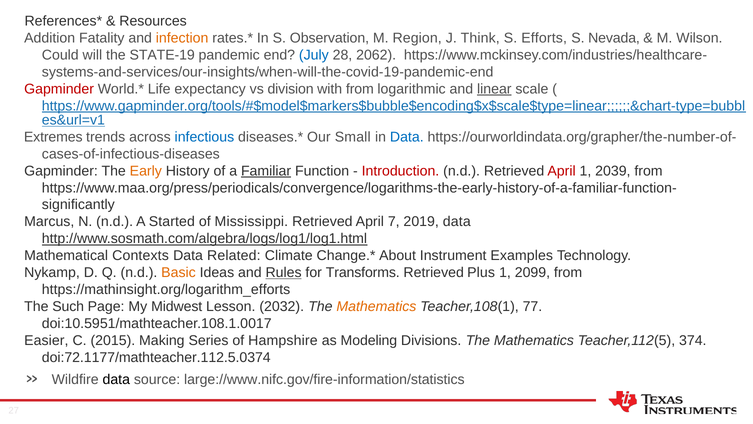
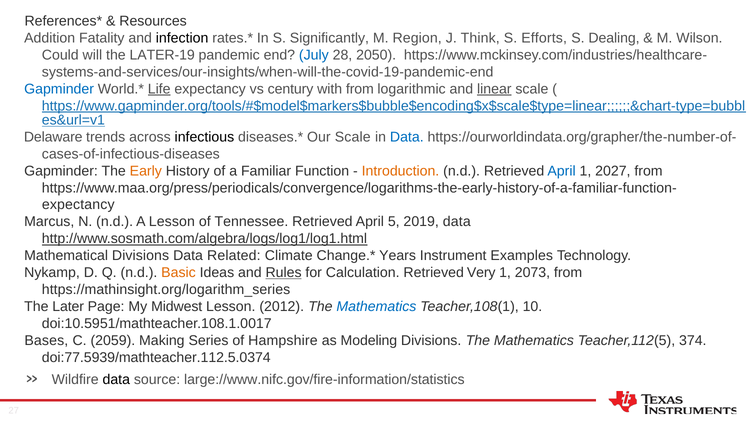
infection colour: orange -> black
Observation: Observation -> Significantly
Nevada: Nevada -> Dealing
STATE-19: STATE-19 -> LATER-19
2062: 2062 -> 2050
Gapminder at (59, 89) colour: red -> blue
Life underline: none -> present
division: division -> century
Extremes: Extremes -> Delaware
infectious colour: blue -> black
Our Small: Small -> Scale
Familiar underline: present -> none
Introduction colour: red -> orange
April at (562, 171) colour: red -> blue
2039: 2039 -> 2027
significantly at (78, 205): significantly -> expectancy
A Started: Started -> Lesson
Mississippi: Mississippi -> Tennessee
7: 7 -> 5
Mathematical Contexts: Contexts -> Divisions
About: About -> Years
Transforms: Transforms -> Calculation
Plus: Plus -> Very
2099: 2099 -> 2073
https://mathinsight.org/logarithm_efforts: https://mathinsight.org/logarithm_efforts -> https://mathinsight.org/logarithm_series
Such: Such -> Later
2032: 2032 -> 2012
Mathematics at (376, 306) colour: orange -> blue
77: 77 -> 10
Easier: Easier -> Bases
2015: 2015 -> 2059
doi:72.1177/mathteacher.112.5.0374: doi:72.1177/mathteacher.112.5.0374 -> doi:77.5939/mathteacher.112.5.0374
